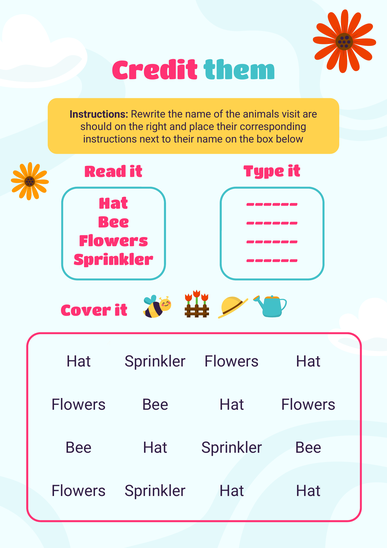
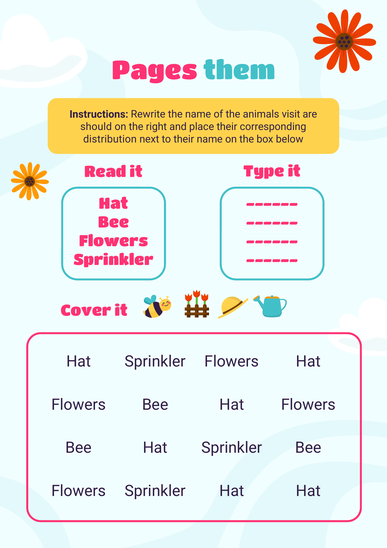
Credit: Credit -> Pages
instructions at (110, 139): instructions -> distribution
